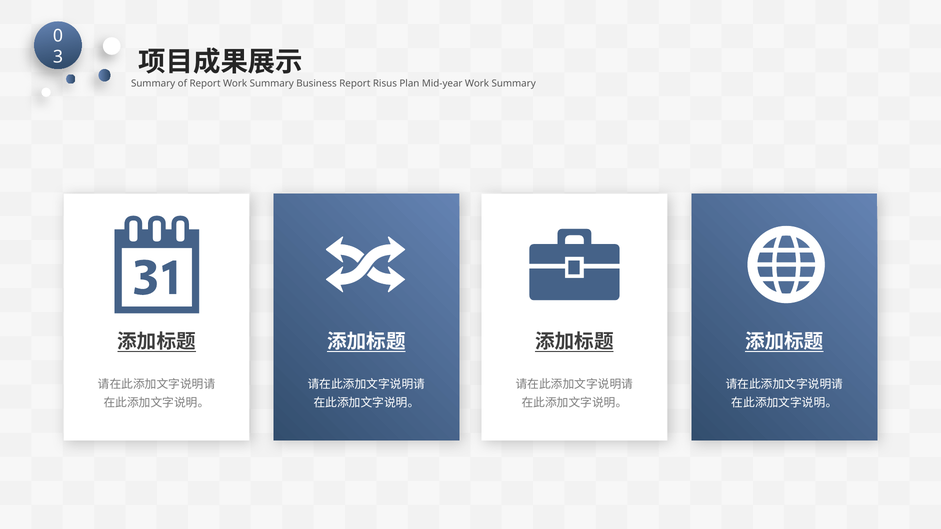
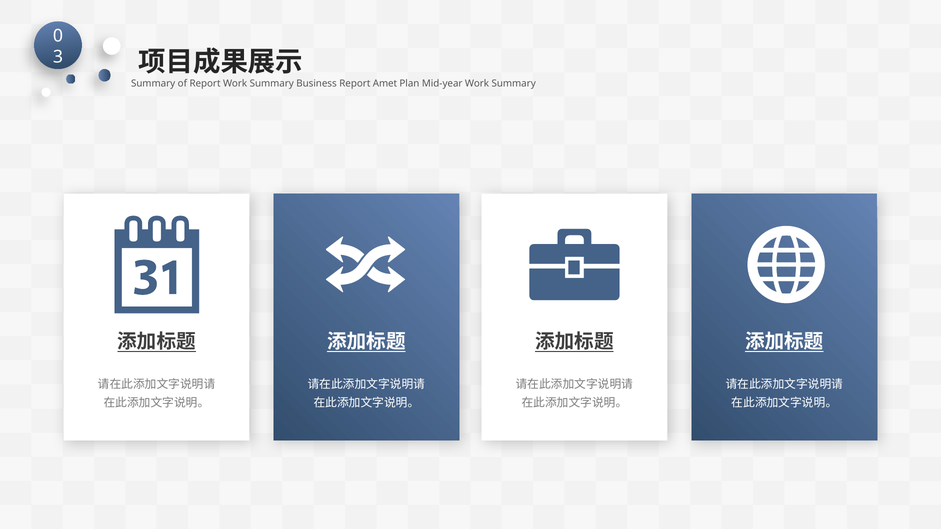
Risus: Risus -> Amet
